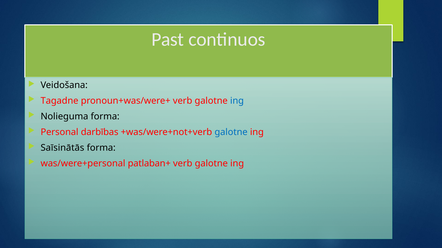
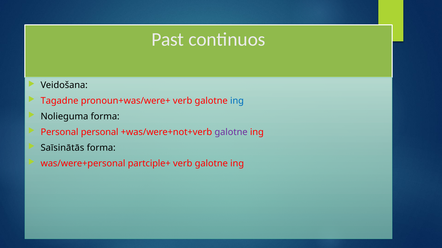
Personal darbības: darbības -> personal
galotne at (231, 132) colour: blue -> purple
patlaban+: patlaban+ -> partciple+
